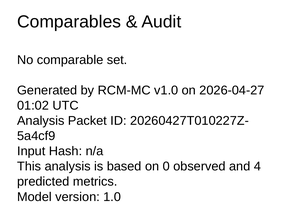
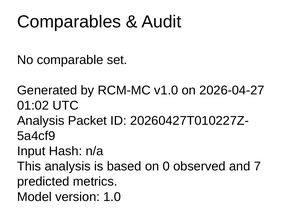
4: 4 -> 7
